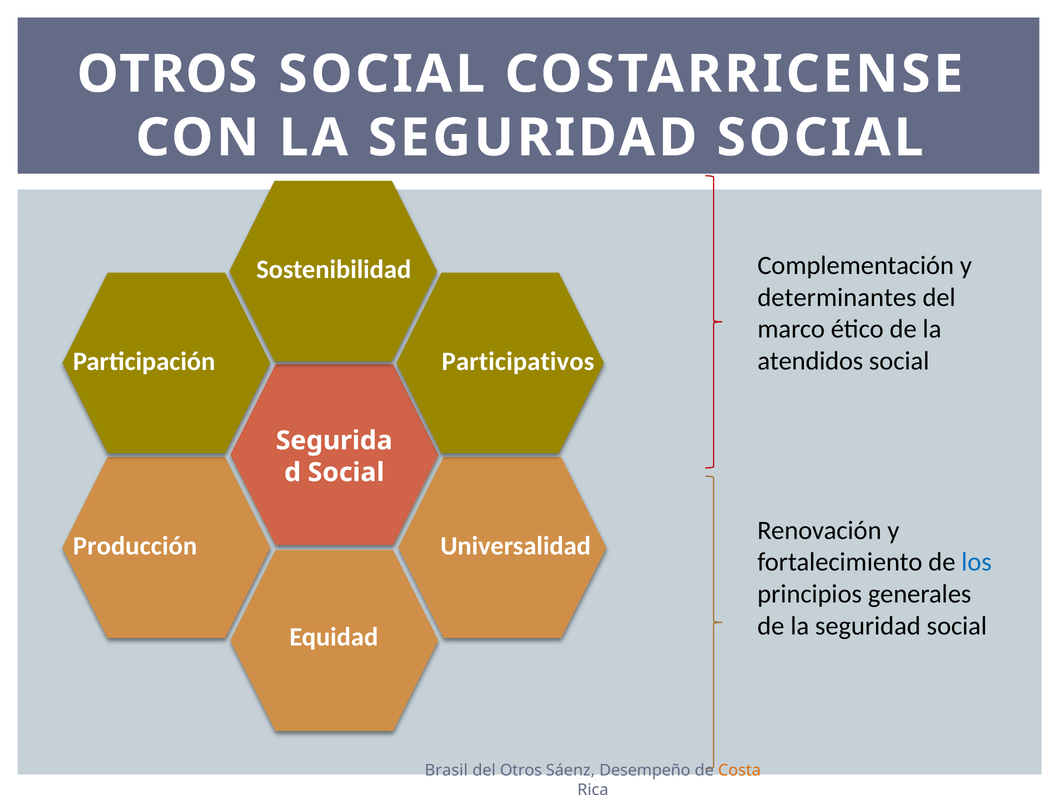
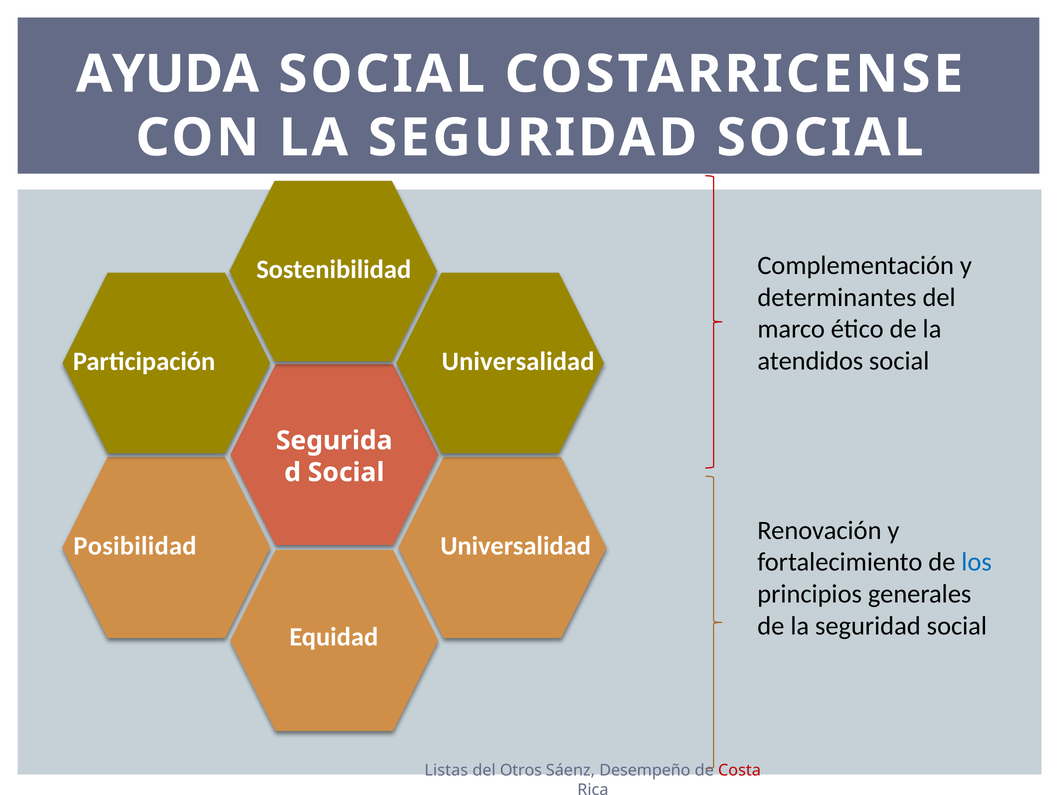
OTROS at (167, 74): OTROS -> AYUDA
Participativos at (518, 361): Participativos -> Universalidad
Producción: Producción -> Posibilidad
Brasil: Brasil -> Listas
Costa colour: orange -> red
